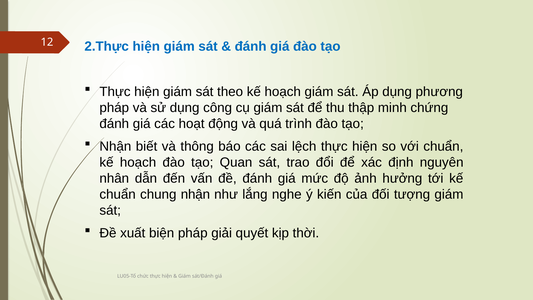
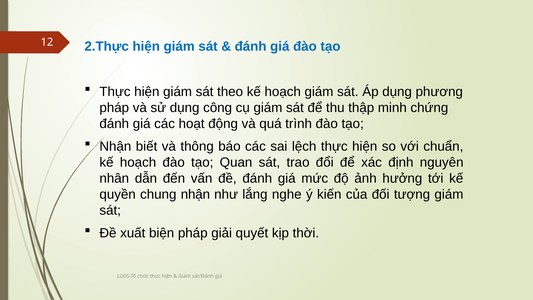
chuẩn at (118, 194): chuẩn -> quyền
